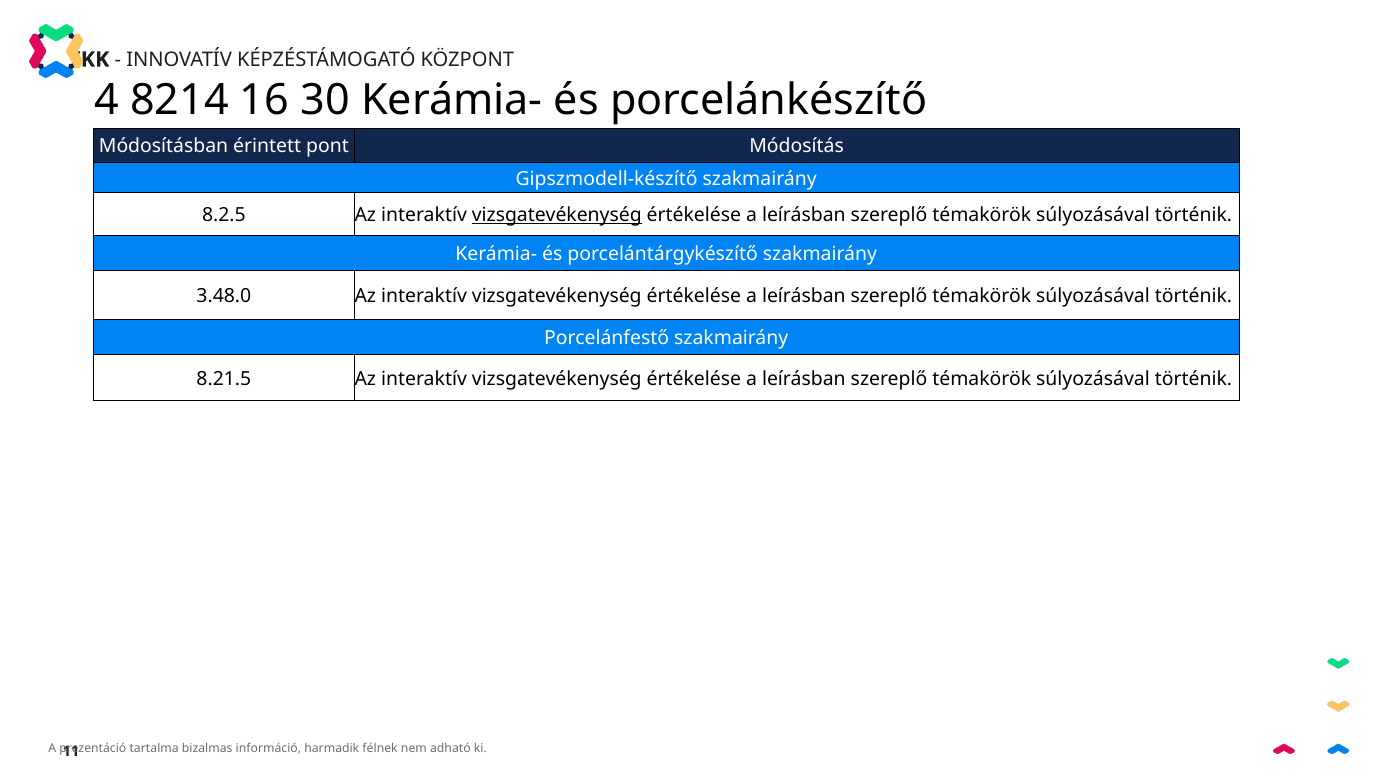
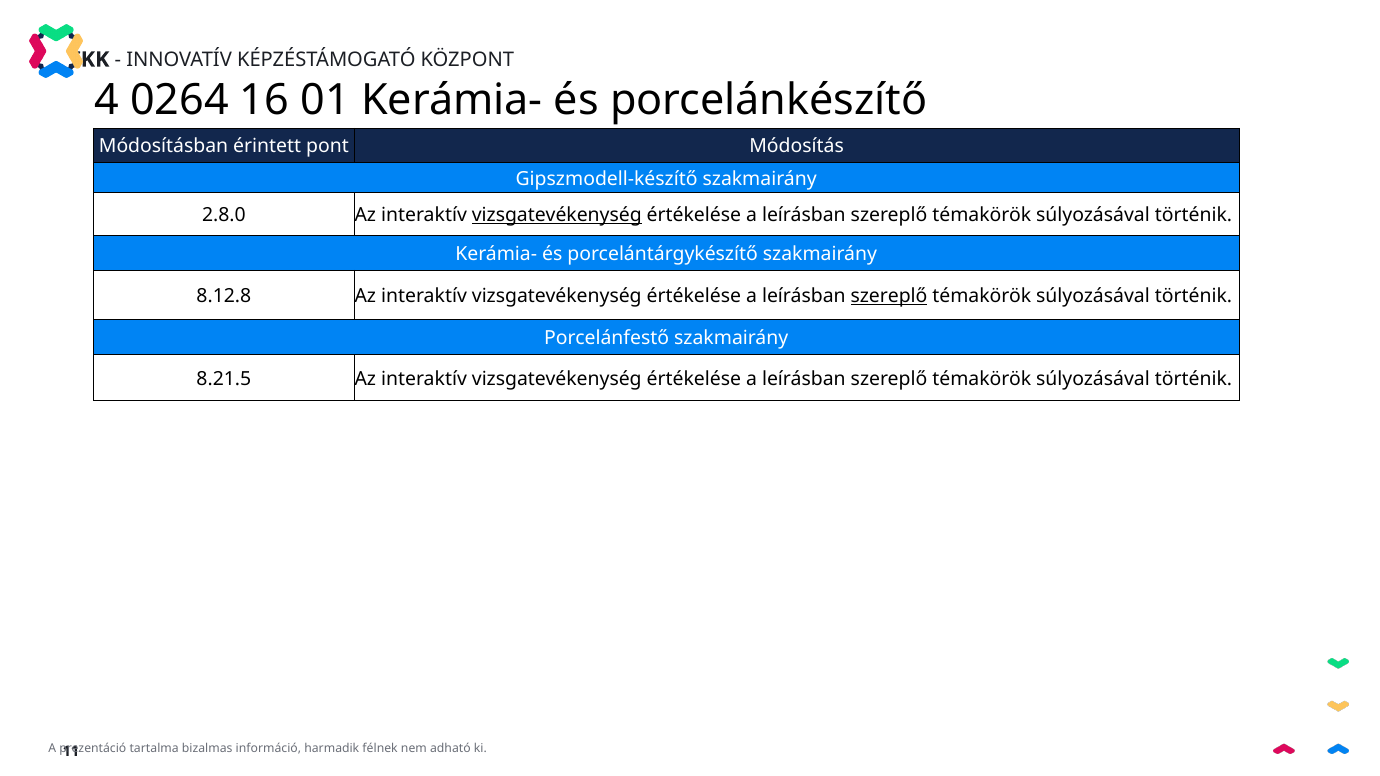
8214: 8214 -> 0264
30: 30 -> 01
8.2.5: 8.2.5 -> 2.8.0
3.48.0: 3.48.0 -> 8.12.8
szereplő at (889, 296) underline: none -> present
